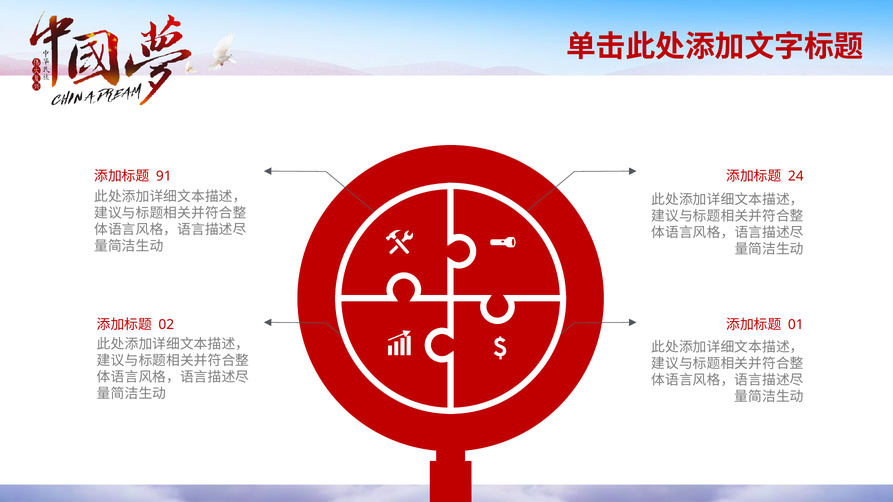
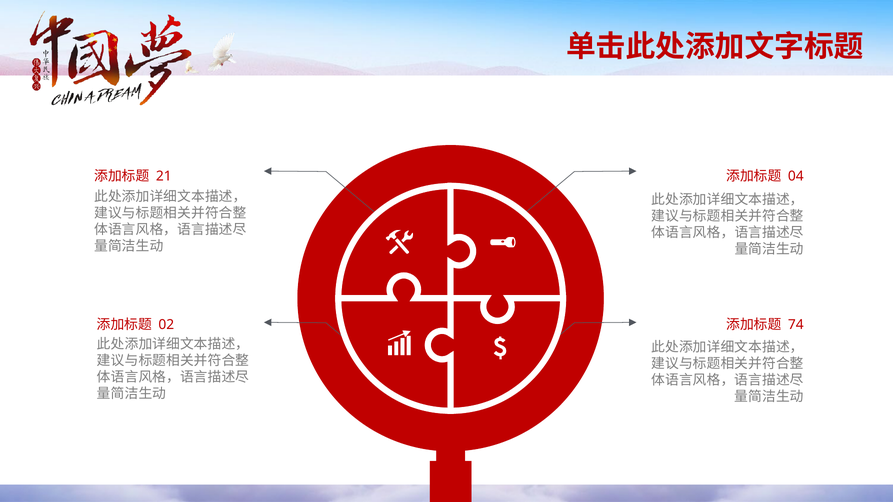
91: 91 -> 21
24: 24 -> 04
01: 01 -> 74
